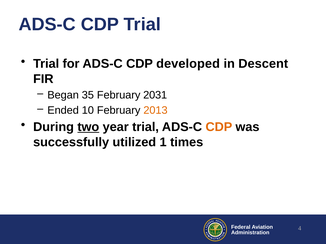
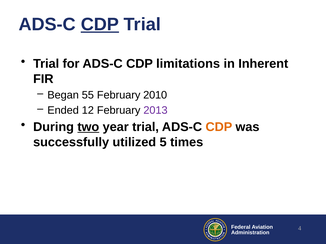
CDP at (100, 24) underline: none -> present
developed: developed -> limitations
Descent: Descent -> Inherent
35: 35 -> 55
2031: 2031 -> 2010
10: 10 -> 12
2013 colour: orange -> purple
1: 1 -> 5
